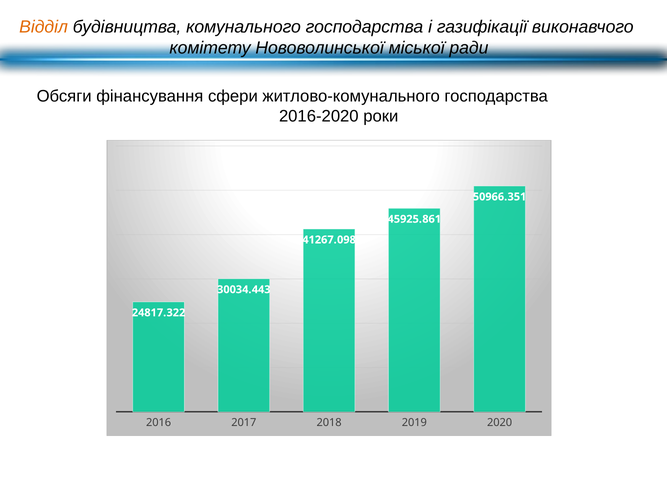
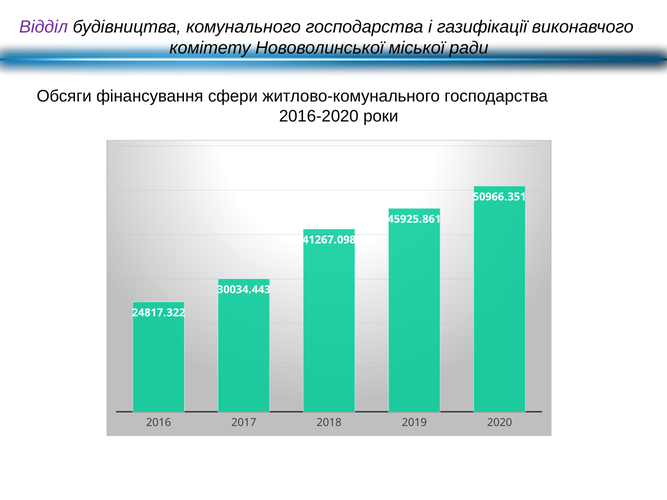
Відділ colour: orange -> purple
